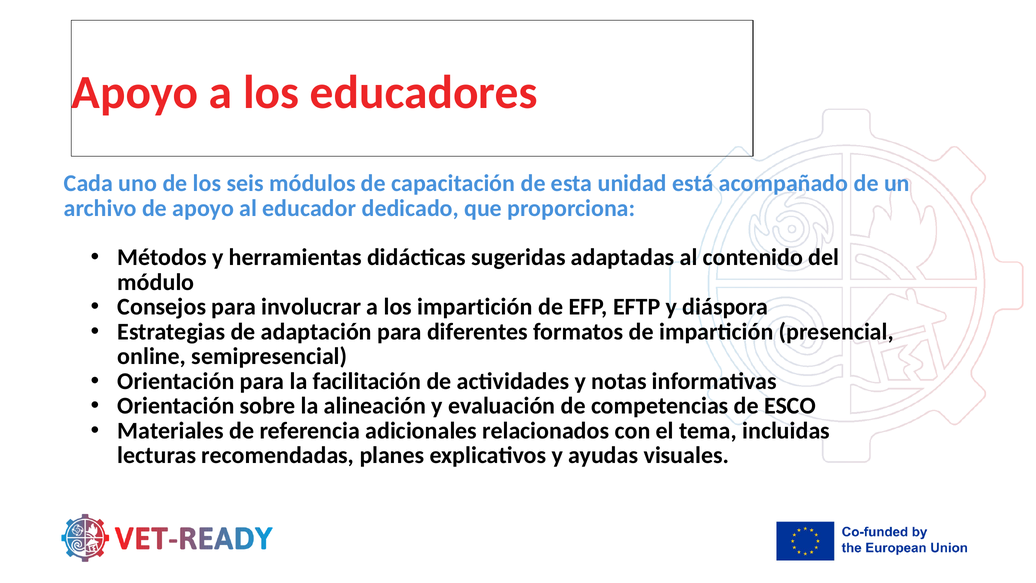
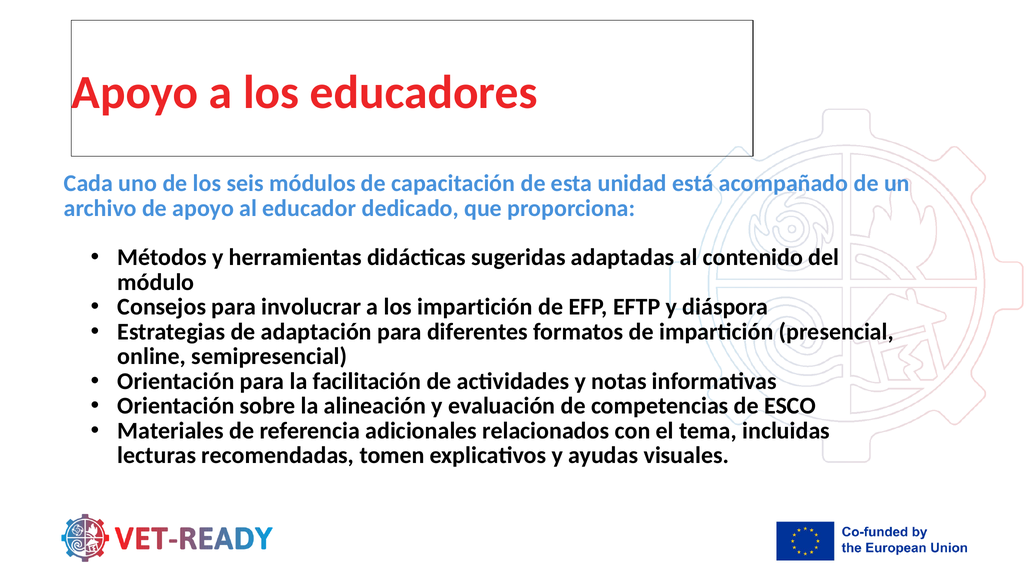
planes: planes -> tomen
